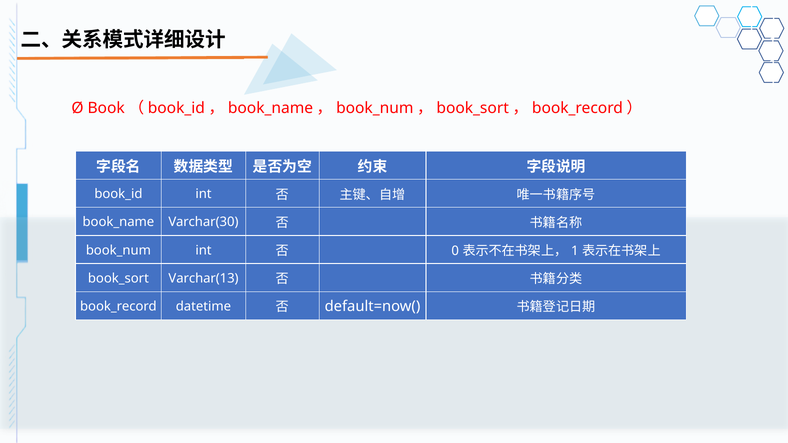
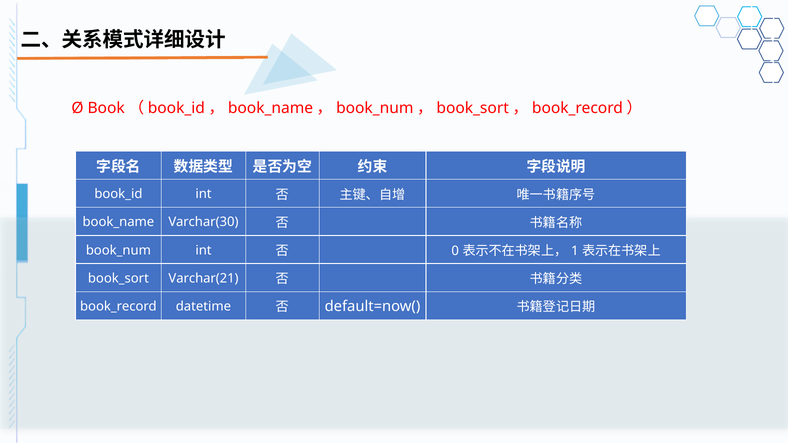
Varchar(13: Varchar(13 -> Varchar(21
